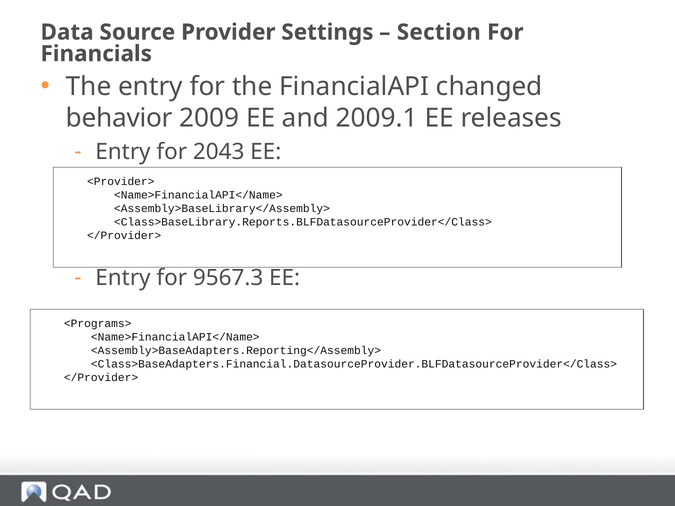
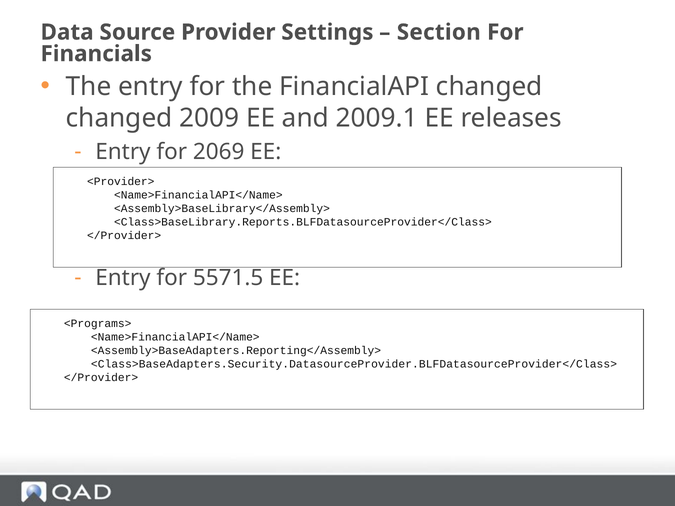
behavior at (119, 118): behavior -> changed
2043: 2043 -> 2069
9567.3: 9567.3 -> 5571.5
<Class>BaseAdapters.Financial.DatasourceProvider.BLFDatasourceProvider</Class>: <Class>BaseAdapters.Financial.DatasourceProvider.BLFDatasourceProvider</Class> -> <Class>BaseAdapters.Security.DatasourceProvider.BLFDatasourceProvider</Class>
